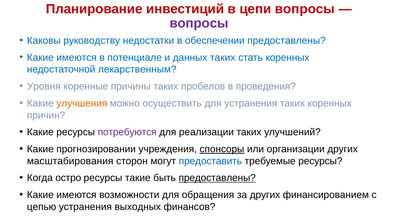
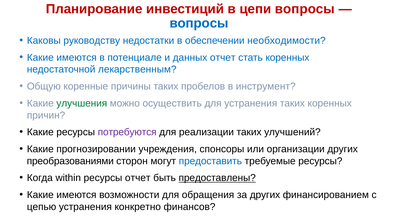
вопросы at (199, 23) colour: purple -> blue
обеспечении предоставлены: предоставлены -> необходимости
данных таких: таких -> отчет
Уровня: Уровня -> Общую
проведения: проведения -> инструмент
улучшения colour: orange -> green
спонсоры underline: present -> none
масштабирования: масштабирования -> преобразованиями
остро: остро -> within
ресурсы такие: такие -> отчет
выходных: выходных -> конкретно
